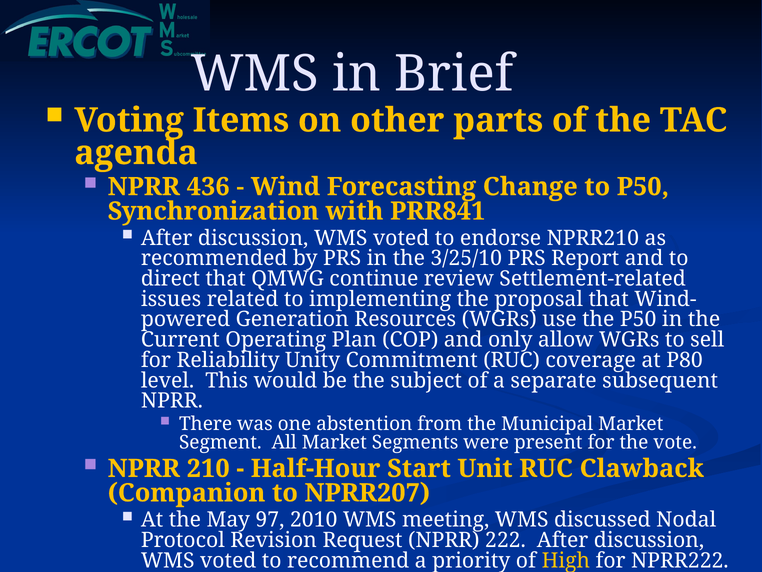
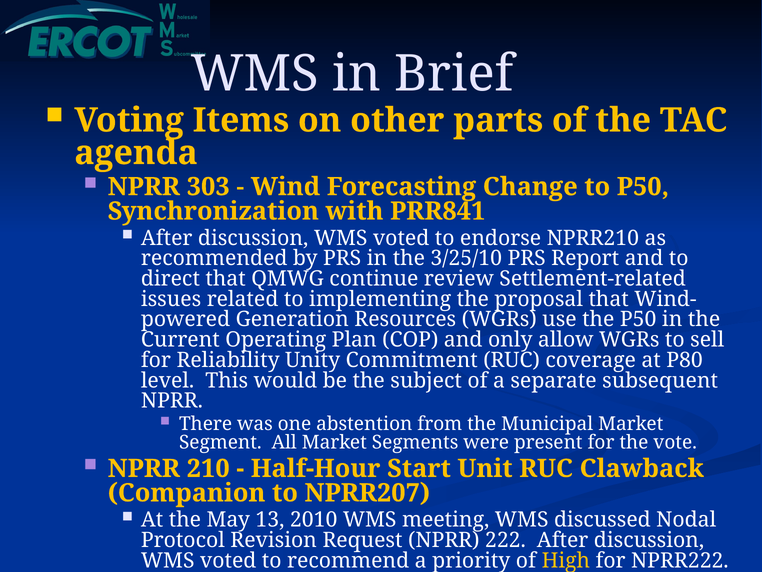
436: 436 -> 303
97: 97 -> 13
